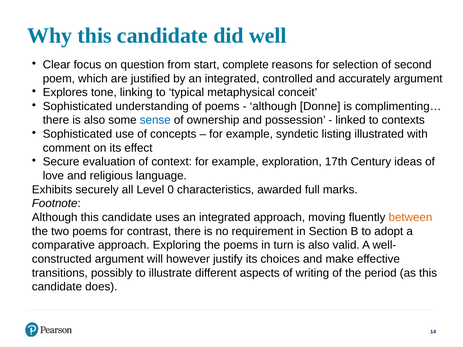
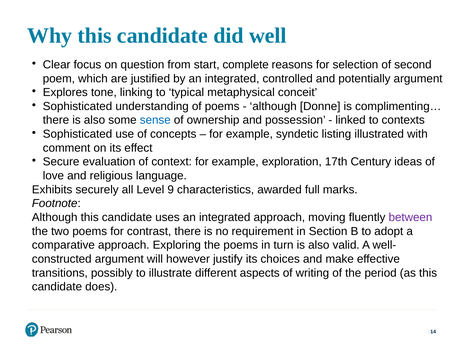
accurately: accurately -> potentially
0: 0 -> 9
between colour: orange -> purple
